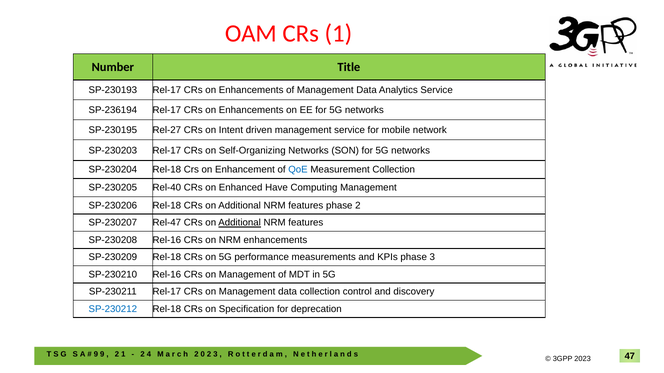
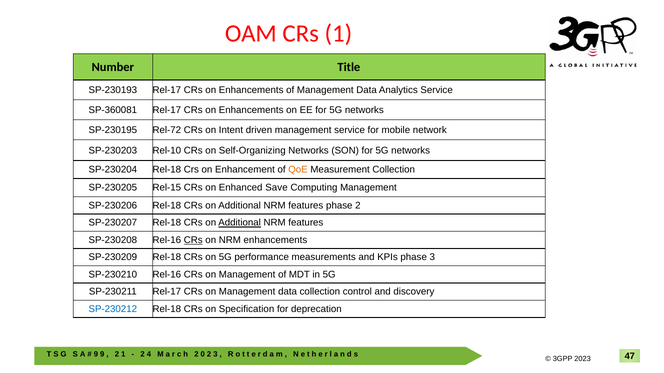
SP-236194: SP-236194 -> SP-360081
Rel-27: Rel-27 -> Rel-72
SP-230203 Rel-17: Rel-17 -> Rel-10
QoE colour: blue -> orange
Rel-40: Rel-40 -> Rel-15
Have: Have -> Save
SP-230207 Rel-47: Rel-47 -> Rel-18
CRs at (193, 240) underline: none -> present
